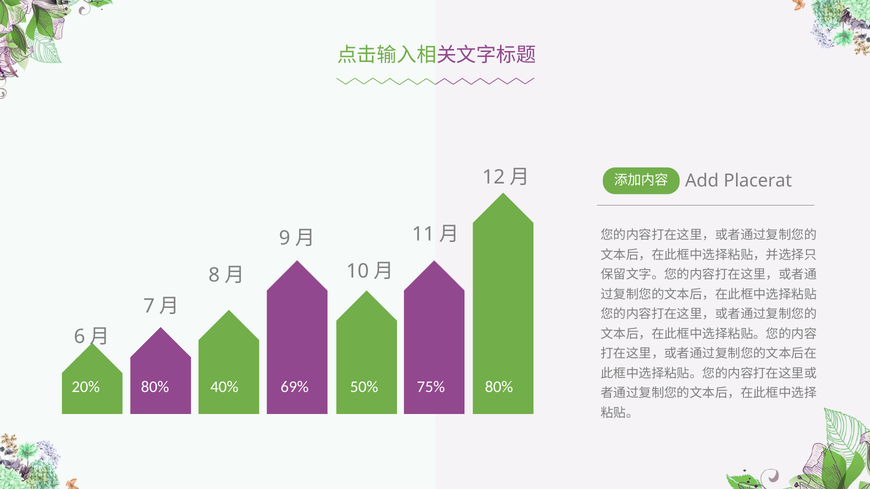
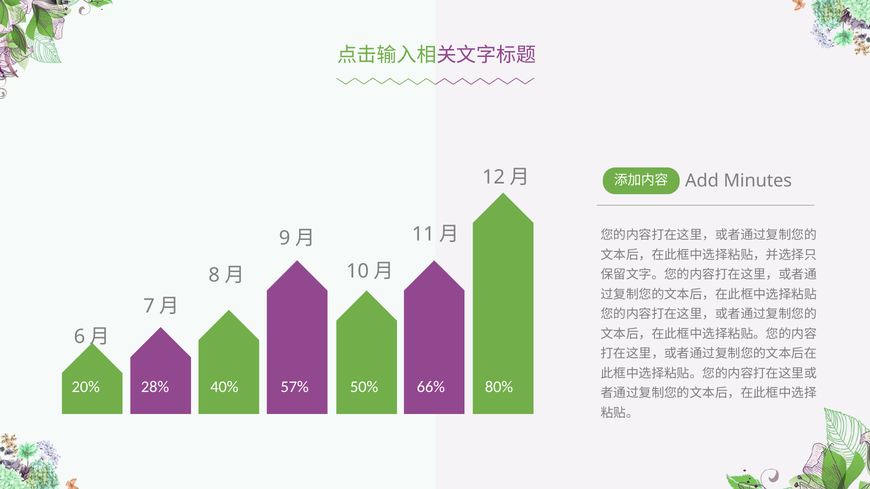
Placerat: Placerat -> Minutes
20% 80%: 80% -> 28%
69%: 69% -> 57%
75%: 75% -> 66%
